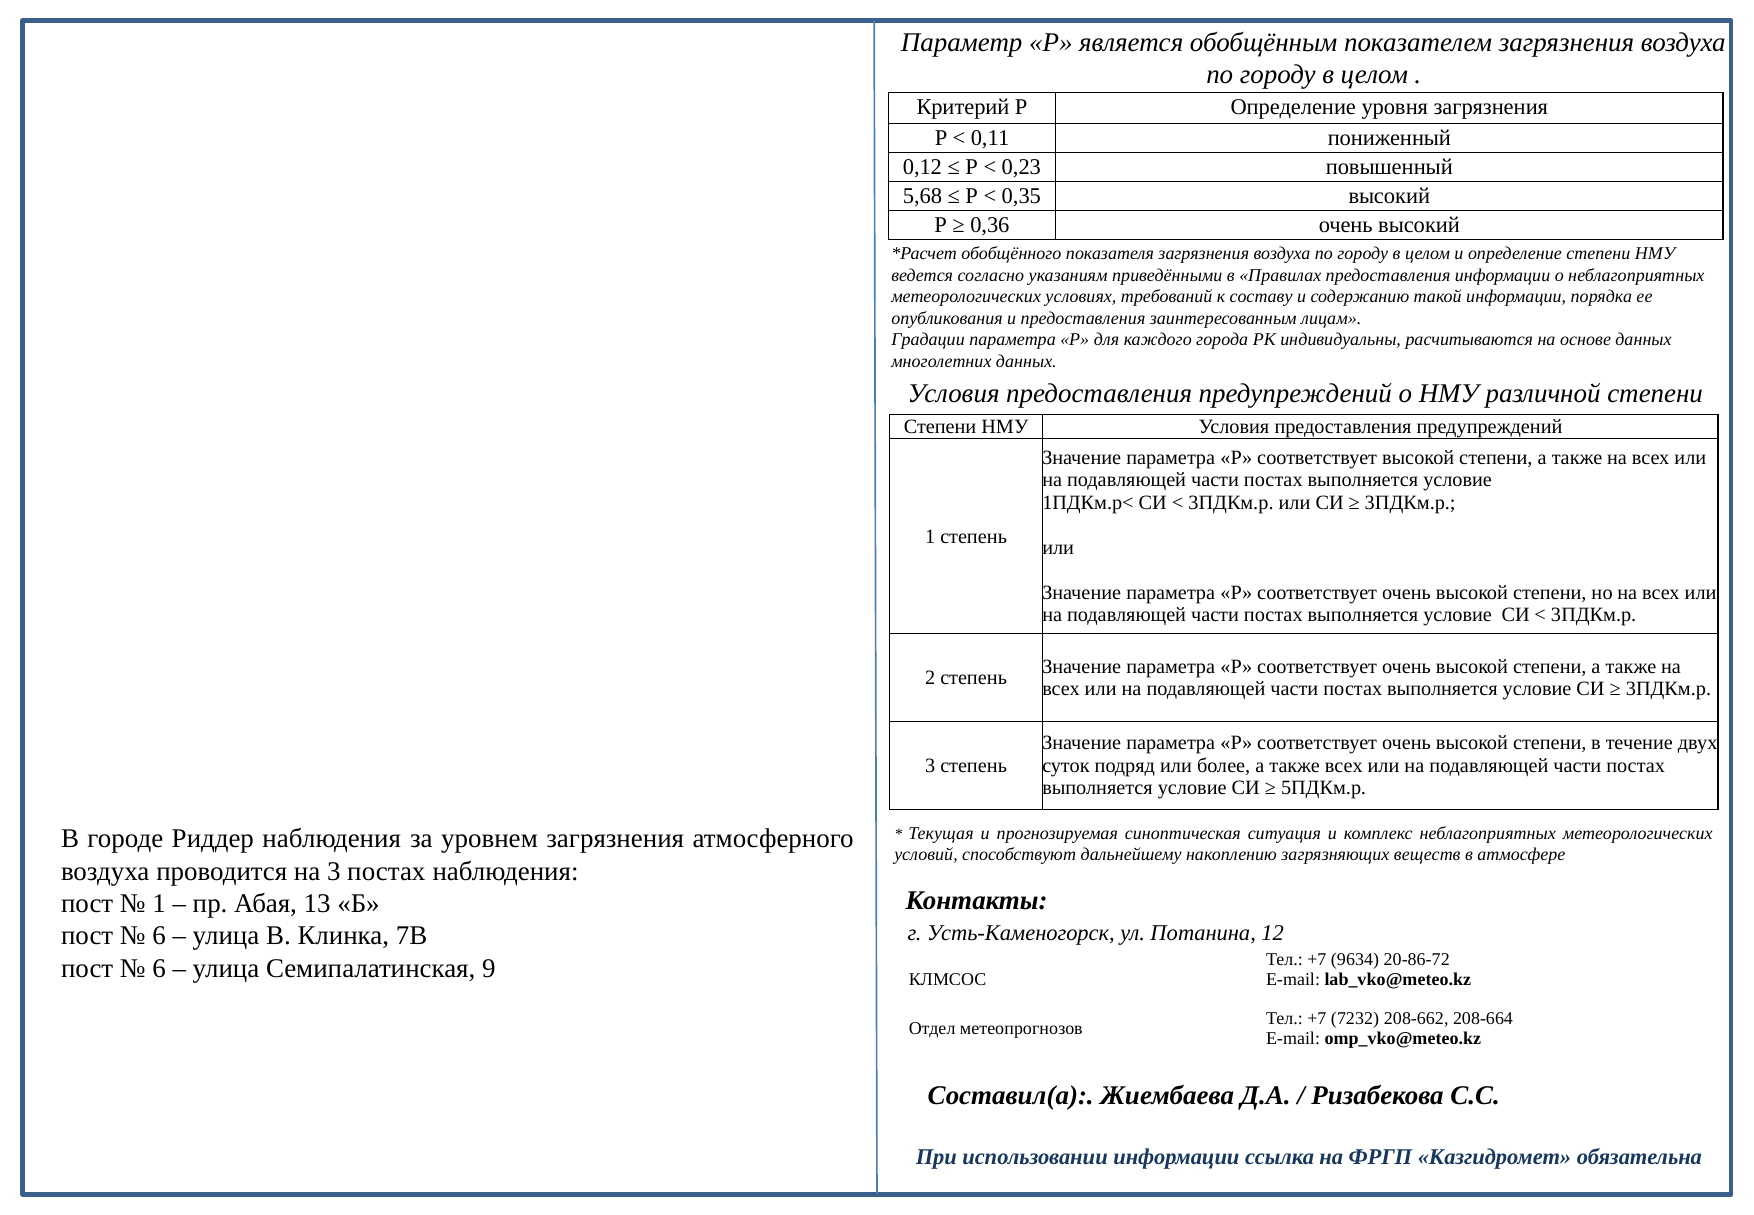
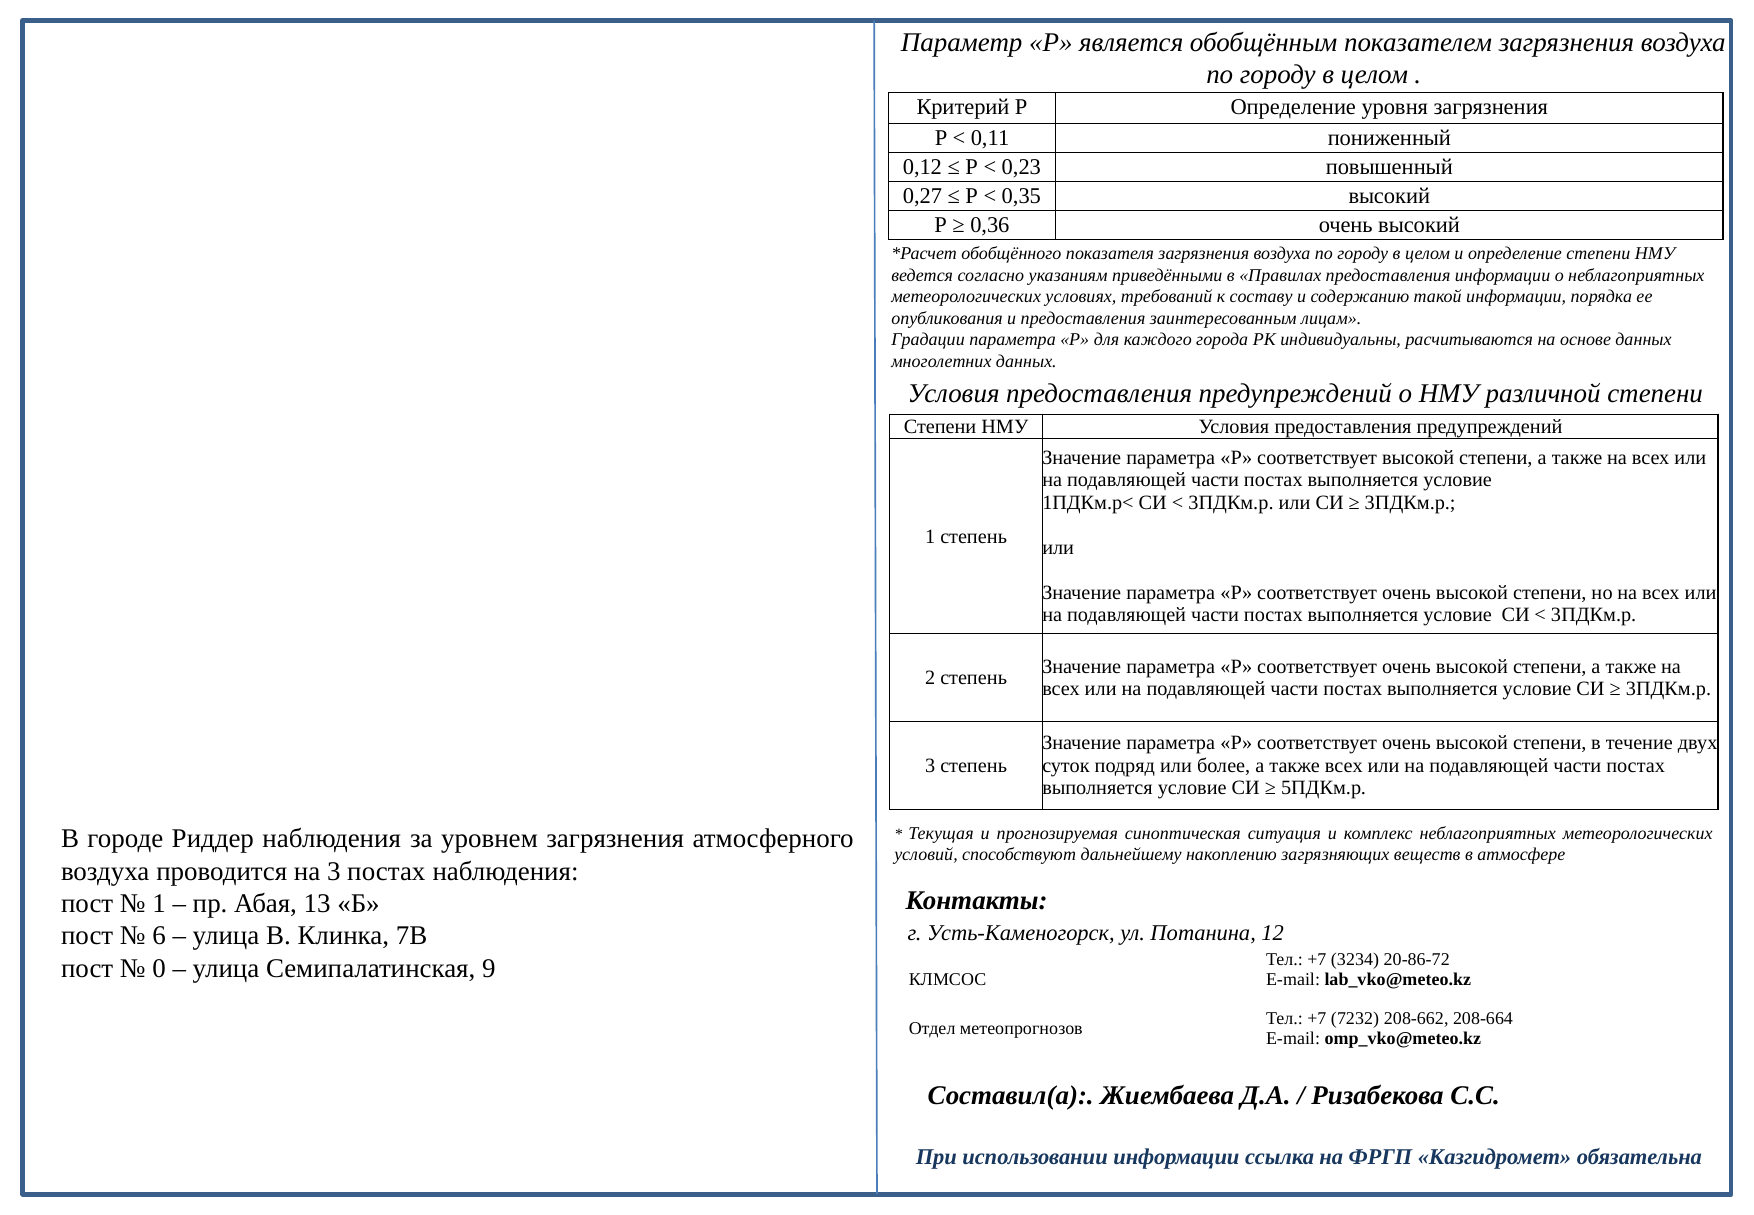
5,68: 5,68 -> 0,27
9634: 9634 -> 3234
6 at (159, 968): 6 -> 0
